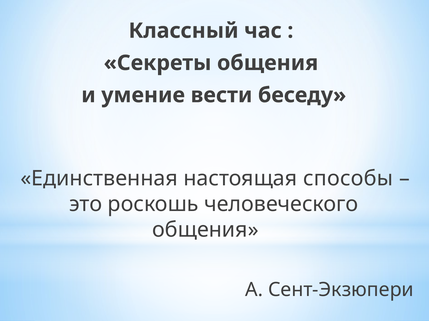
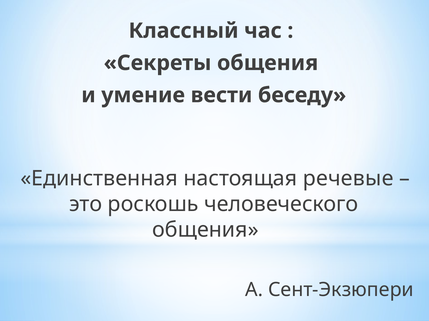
способы: способы -> речевые
